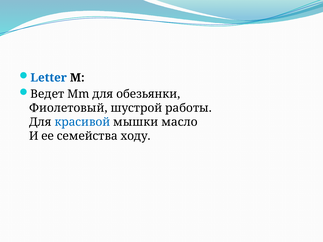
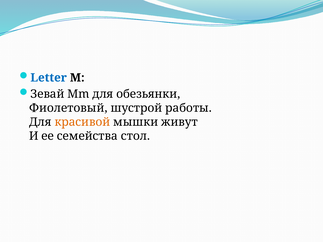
Ведет: Ведет -> Зевай
красивой colour: blue -> orange
масло: масло -> живут
ходу: ходу -> стол
